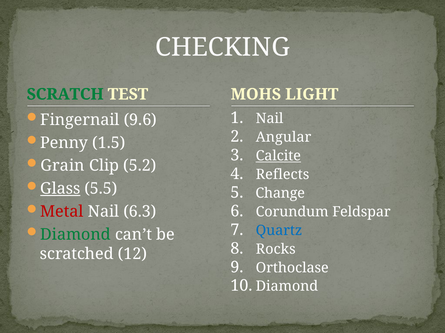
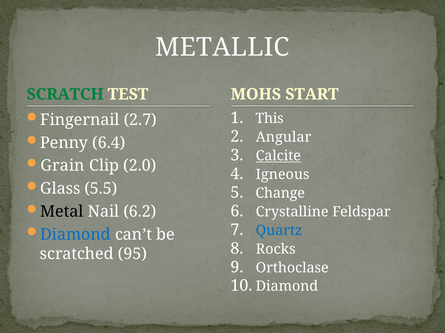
CHECKING: CHECKING -> METALLIC
LIGHT: LIGHT -> START
9.6: 9.6 -> 2.7
Nail at (270, 119): Nail -> This
1.5: 1.5 -> 6.4
5.2: 5.2 -> 2.0
Reflects: Reflects -> Igneous
Glass underline: present -> none
Metal colour: red -> black
6.3: 6.3 -> 6.2
Corundum: Corundum -> Crystalline
Diamond colour: green -> blue
12: 12 -> 95
